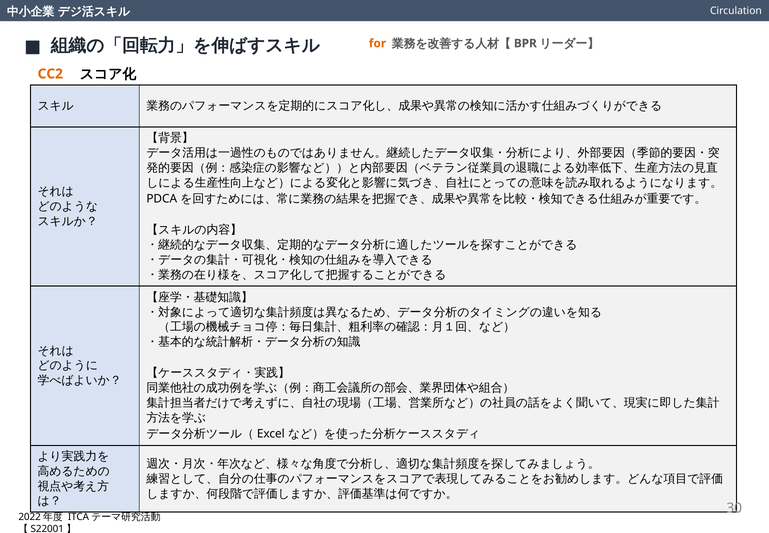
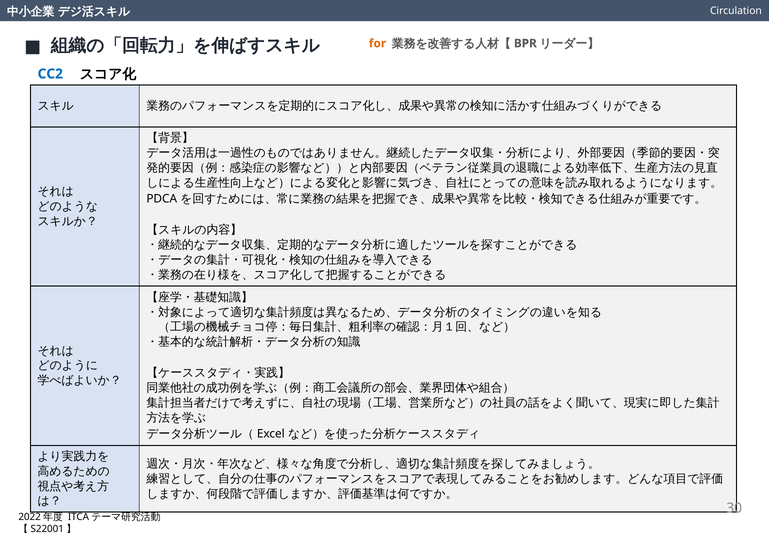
CC2 colour: orange -> blue
